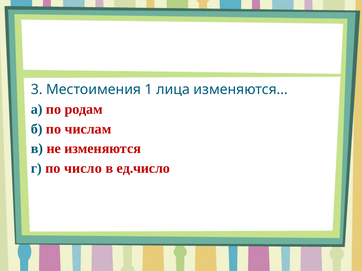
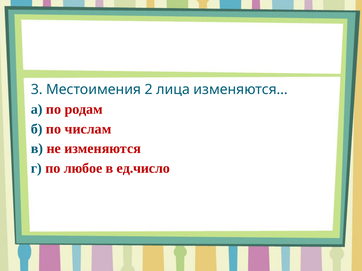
1: 1 -> 2
число: число -> любое
